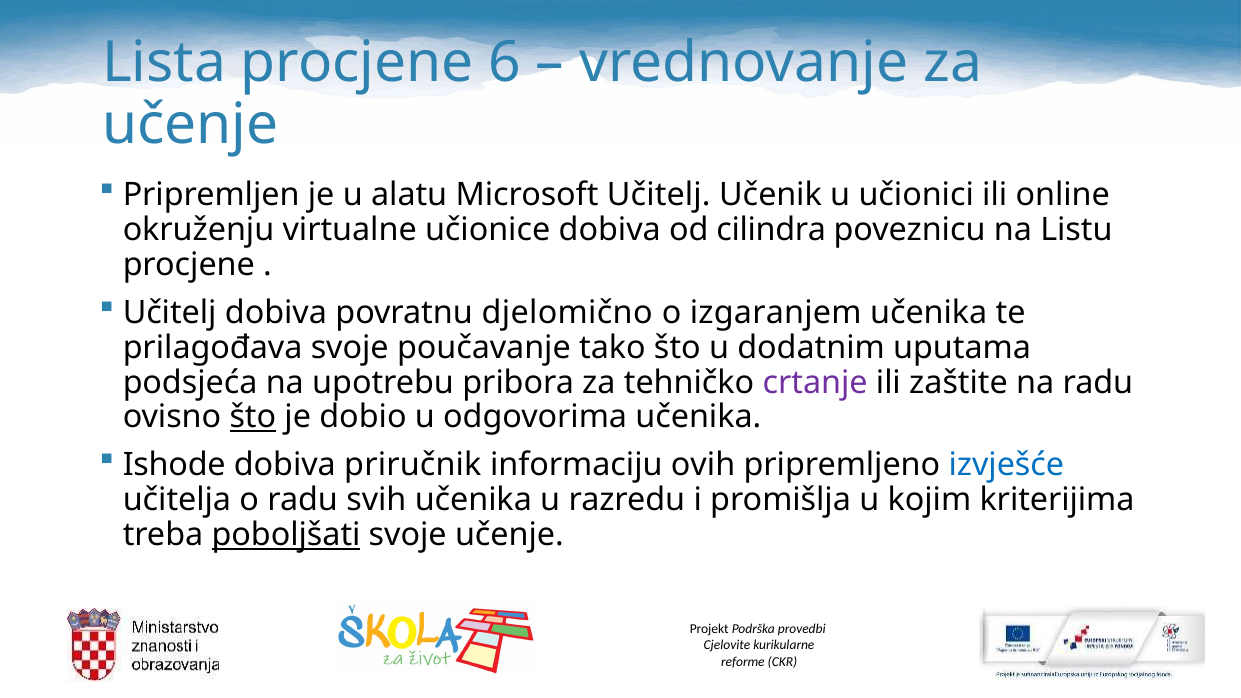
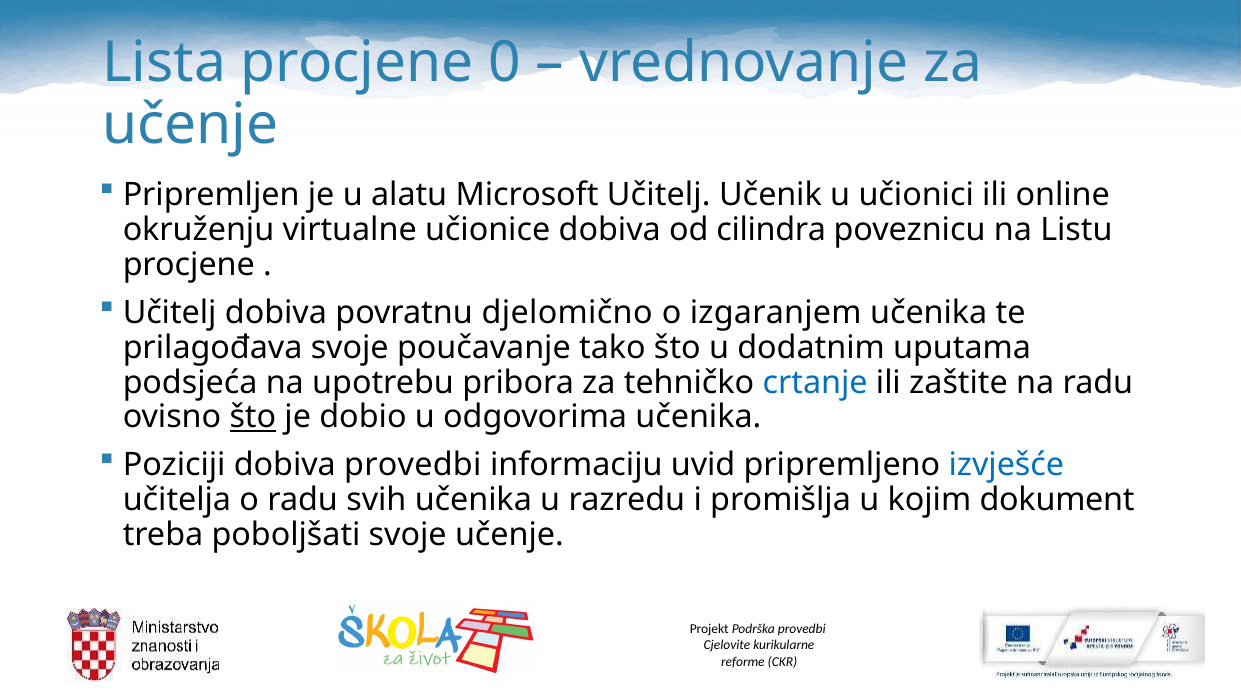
6: 6 -> 0
crtanje colour: purple -> blue
Ishode: Ishode -> Poziciji
dobiva priručnik: priručnik -> provedbi
ovih: ovih -> uvid
kriterijima: kriterijima -> dokument
poboljšati underline: present -> none
